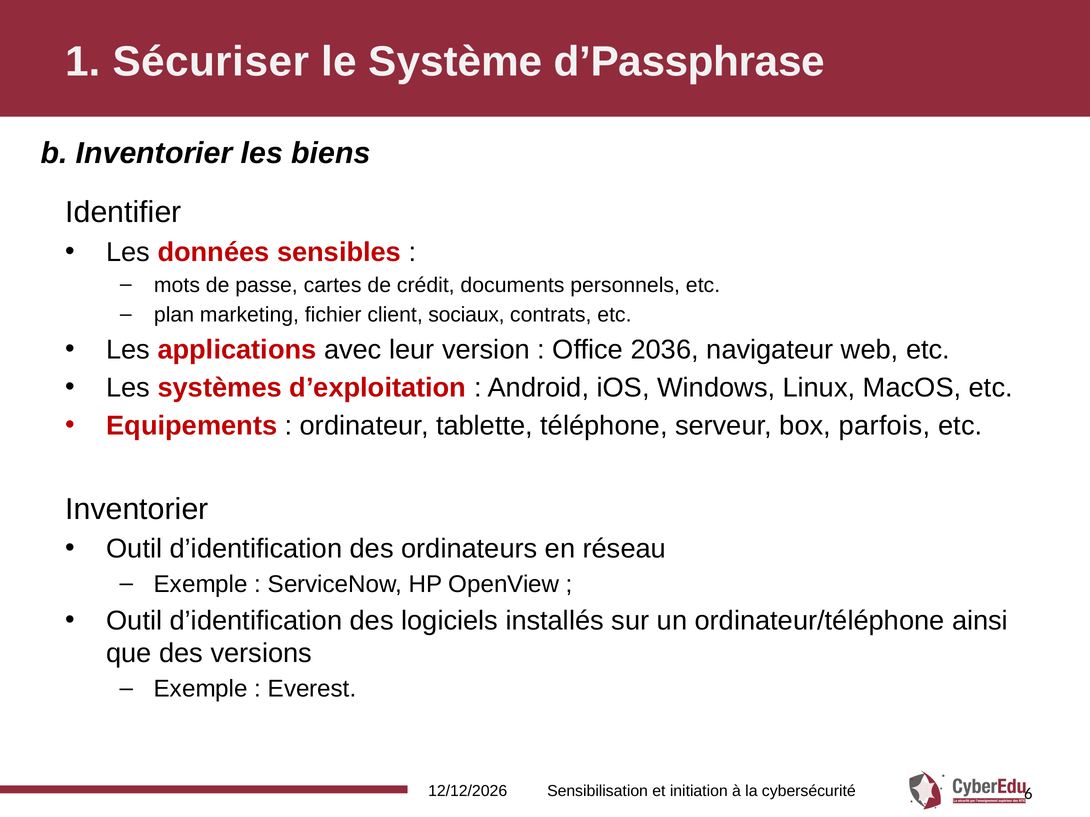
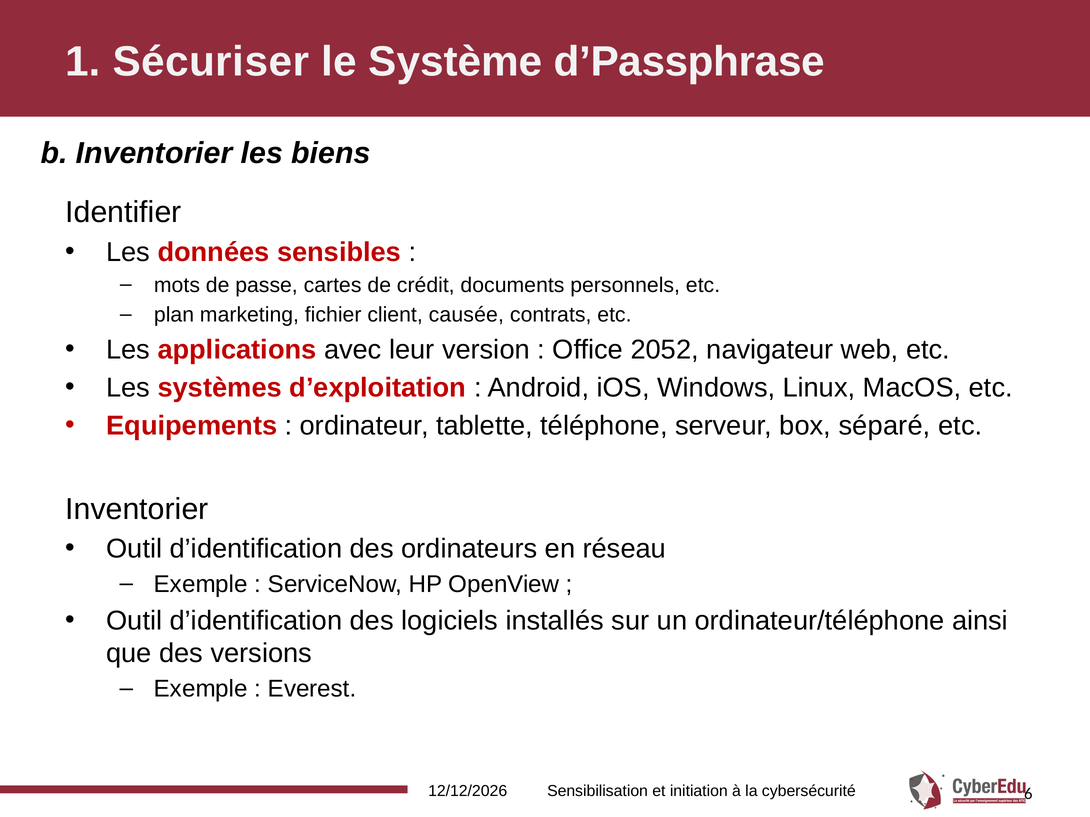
sociaux: sociaux -> causée
2036: 2036 -> 2052
parfois: parfois -> séparé
